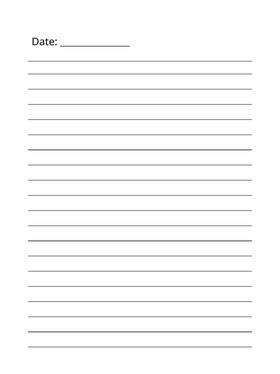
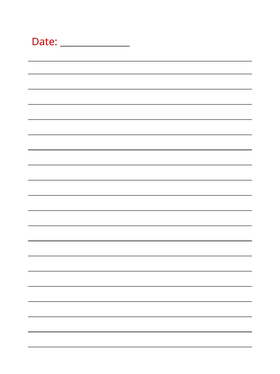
Date colour: black -> red
